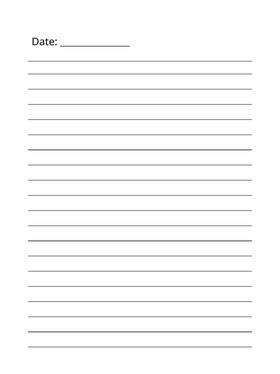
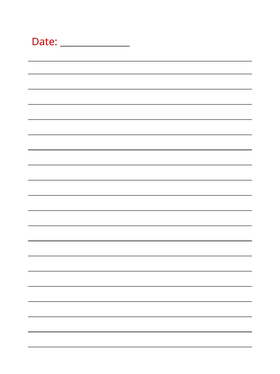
Date colour: black -> red
